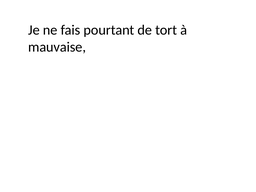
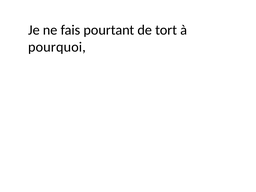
mauvaise: mauvaise -> pourquoi
